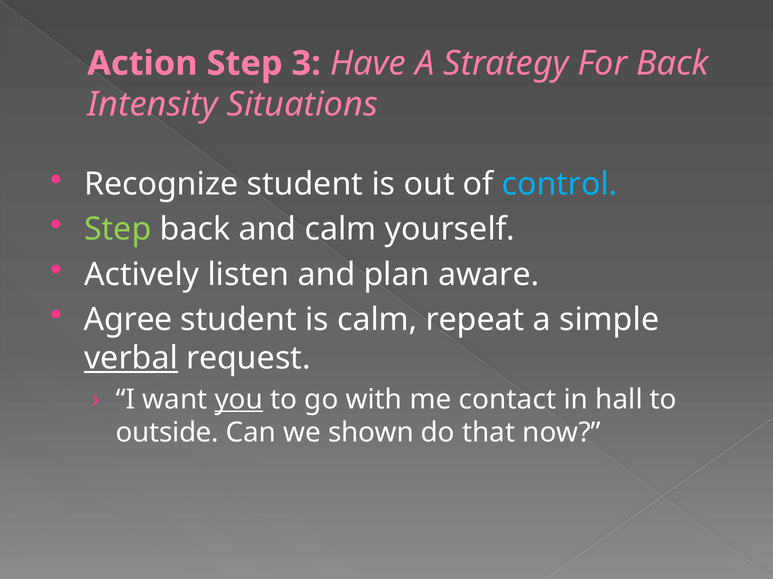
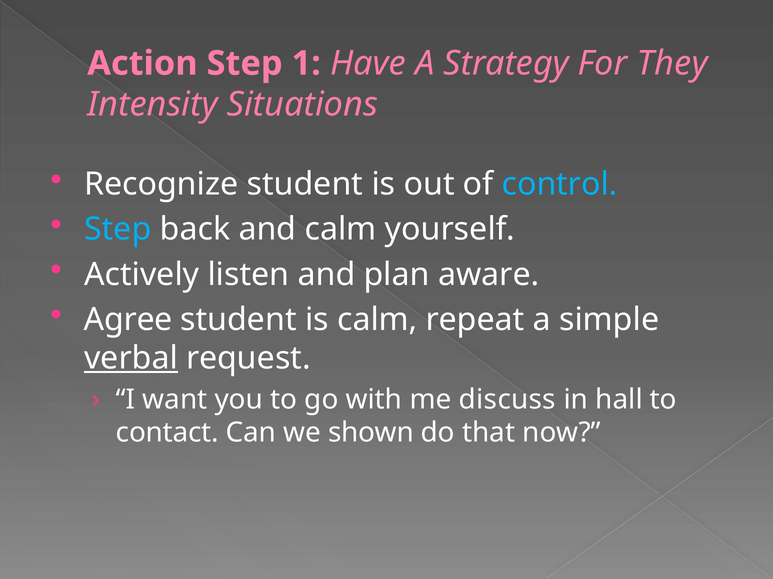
3: 3 -> 1
For Back: Back -> They
Step at (118, 230) colour: light green -> light blue
you underline: present -> none
contact: contact -> discuss
outside: outside -> contact
